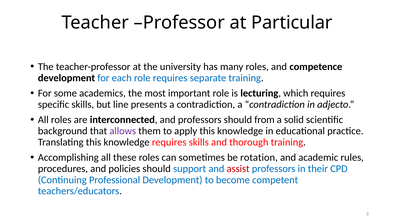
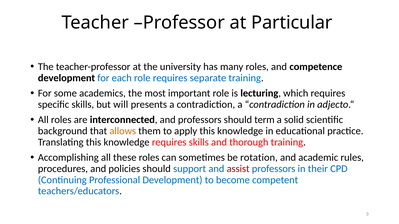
line: line -> will
from: from -> term
allows colour: purple -> orange
